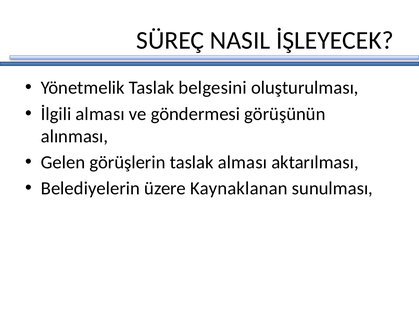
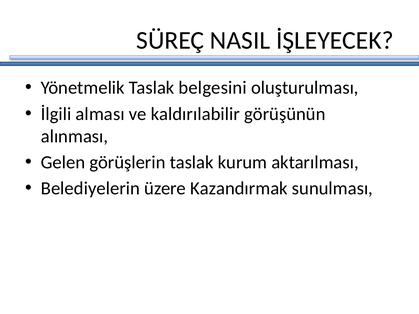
göndermesi: göndermesi -> kaldırılabilir
taslak alması: alması -> kurum
Kaynaklanan: Kaynaklanan -> Kazandırmak
